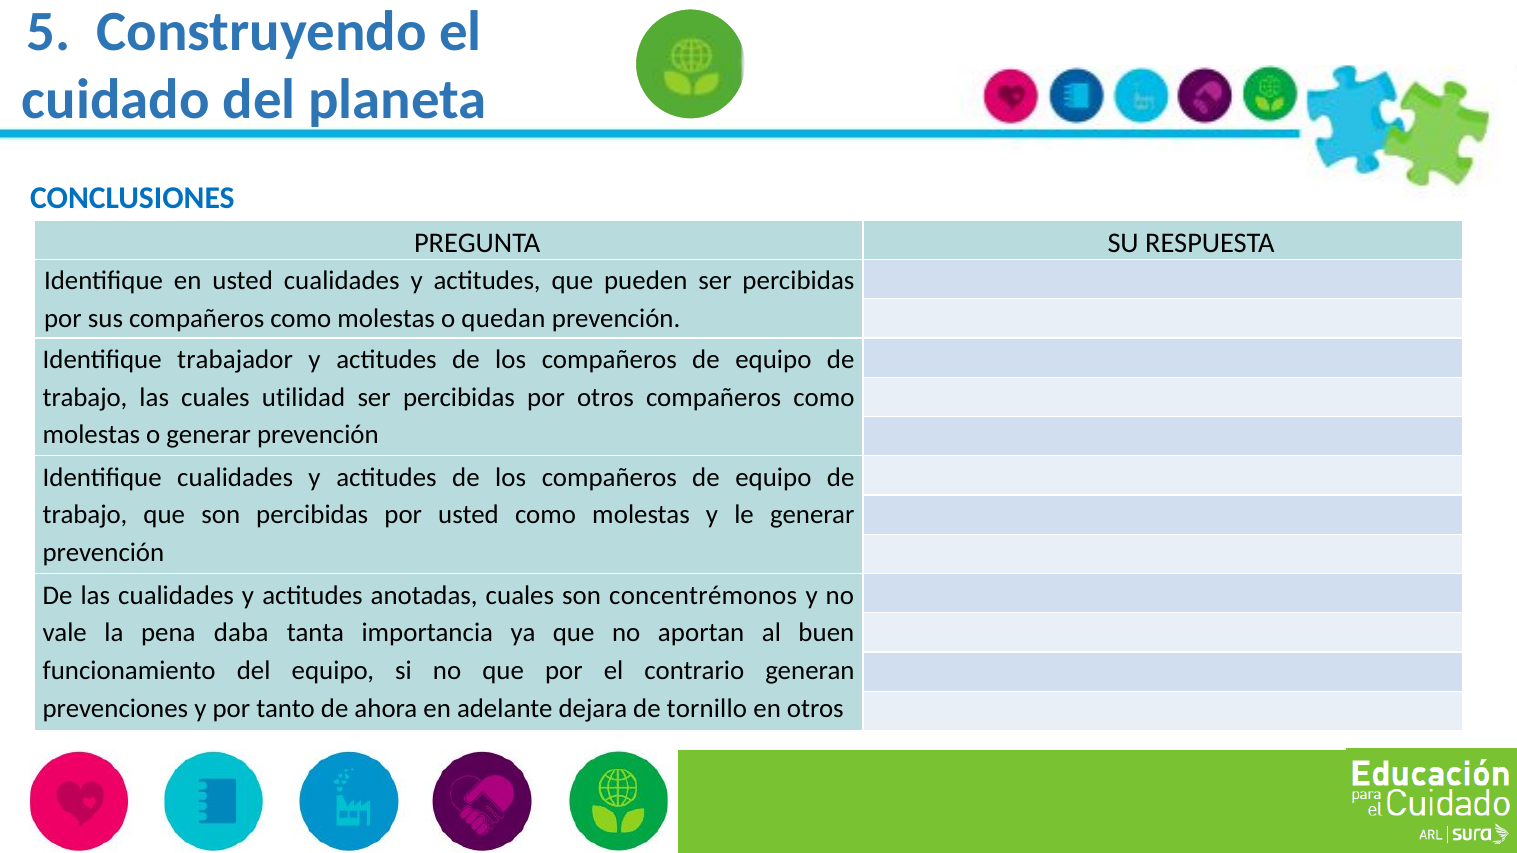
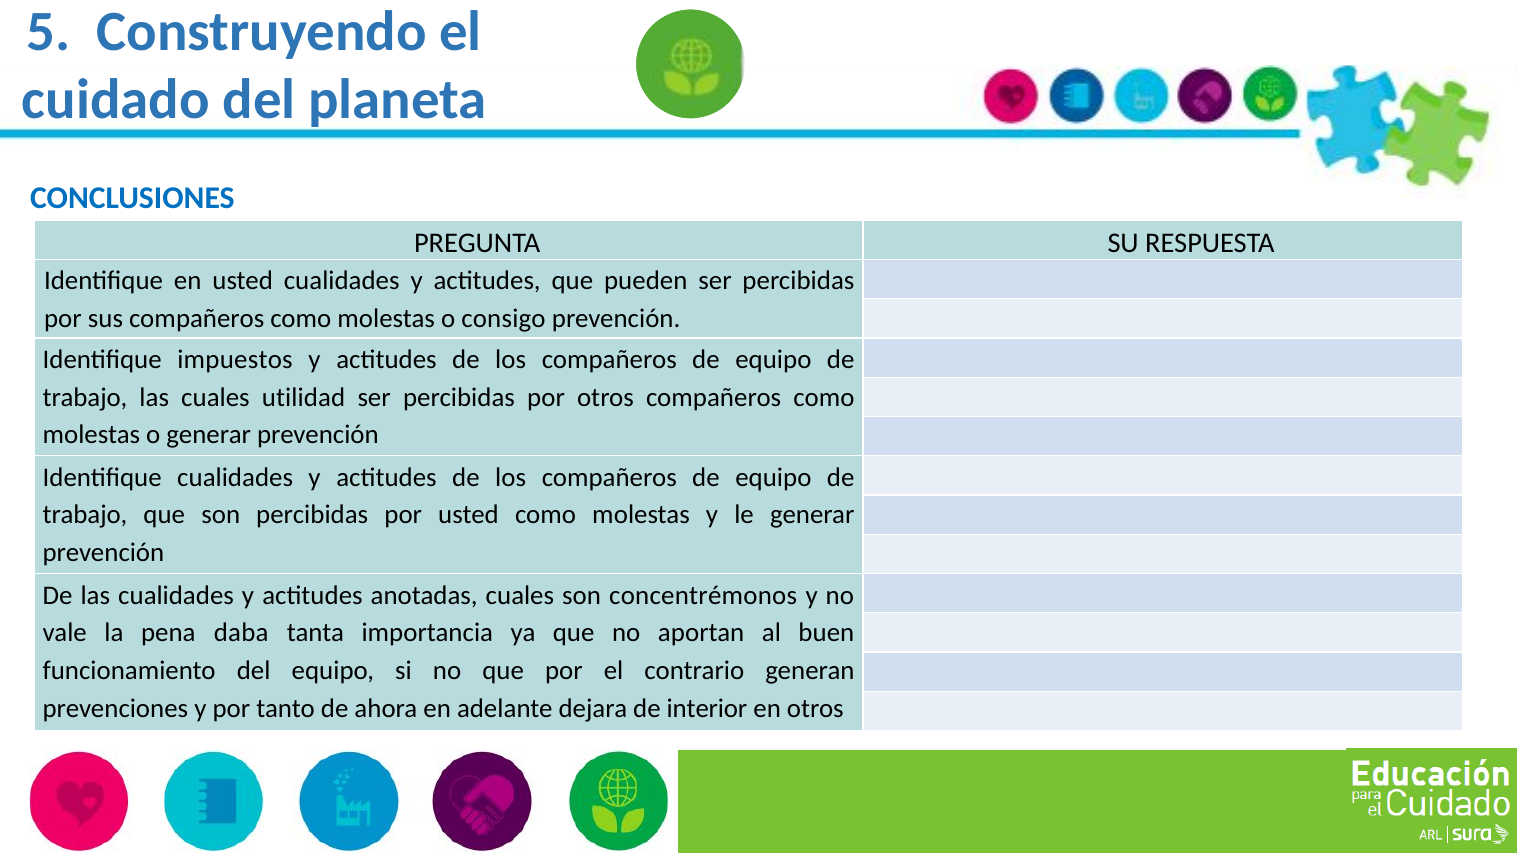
quedan: quedan -> consigo
trabajador: trabajador -> impuestos
tornillo: tornillo -> interior
